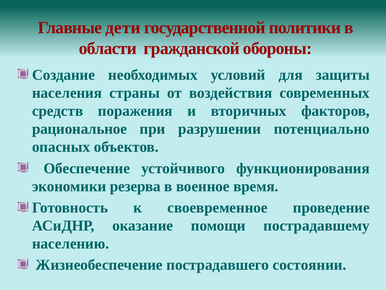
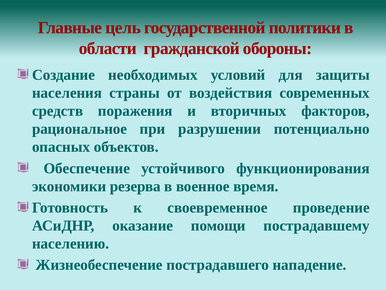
дети: дети -> цель
состоянии: состоянии -> нападение
